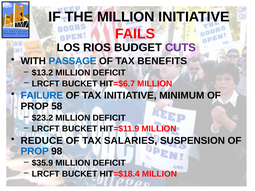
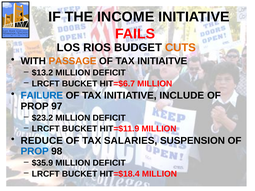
THE MILLION: MILLION -> INCOME
CUTS colour: purple -> orange
PASSAGE colour: blue -> orange
BENEFITS: BENEFITS -> INITIAITVE
MINIMUM: MINIMUM -> INCLUDE
58: 58 -> 97
